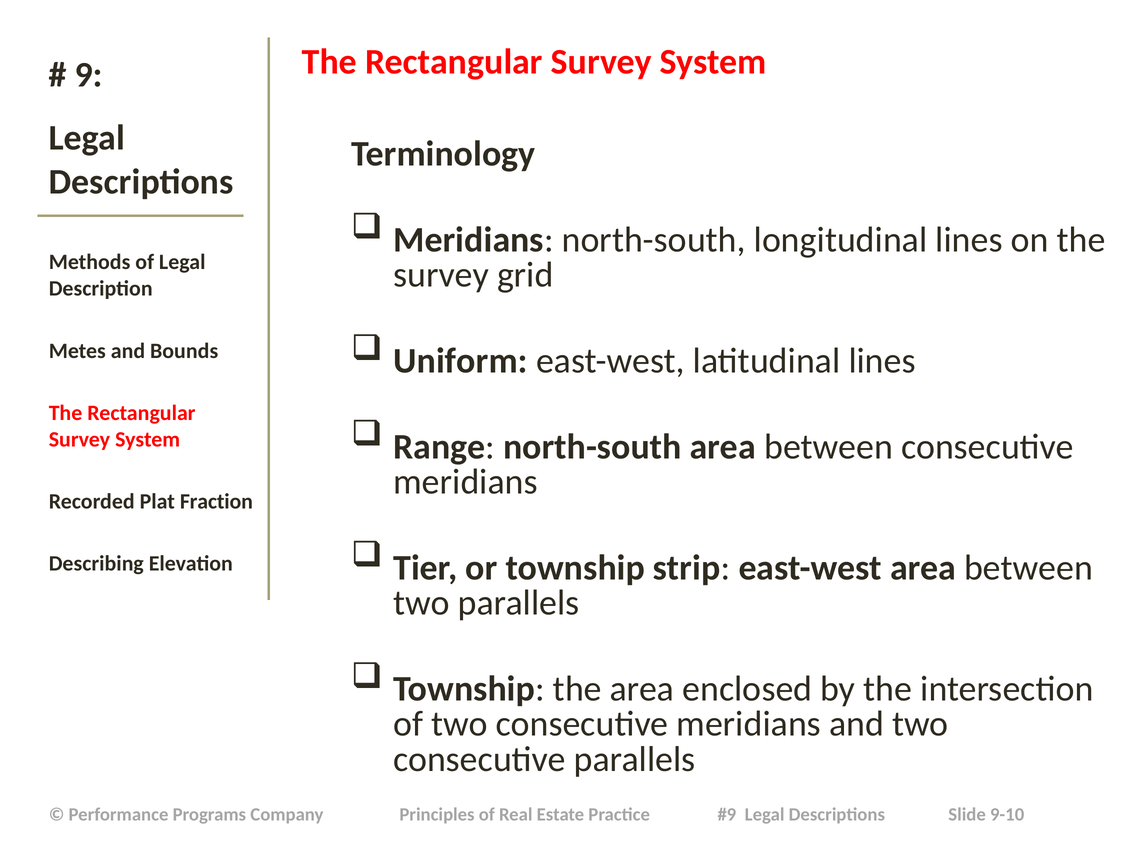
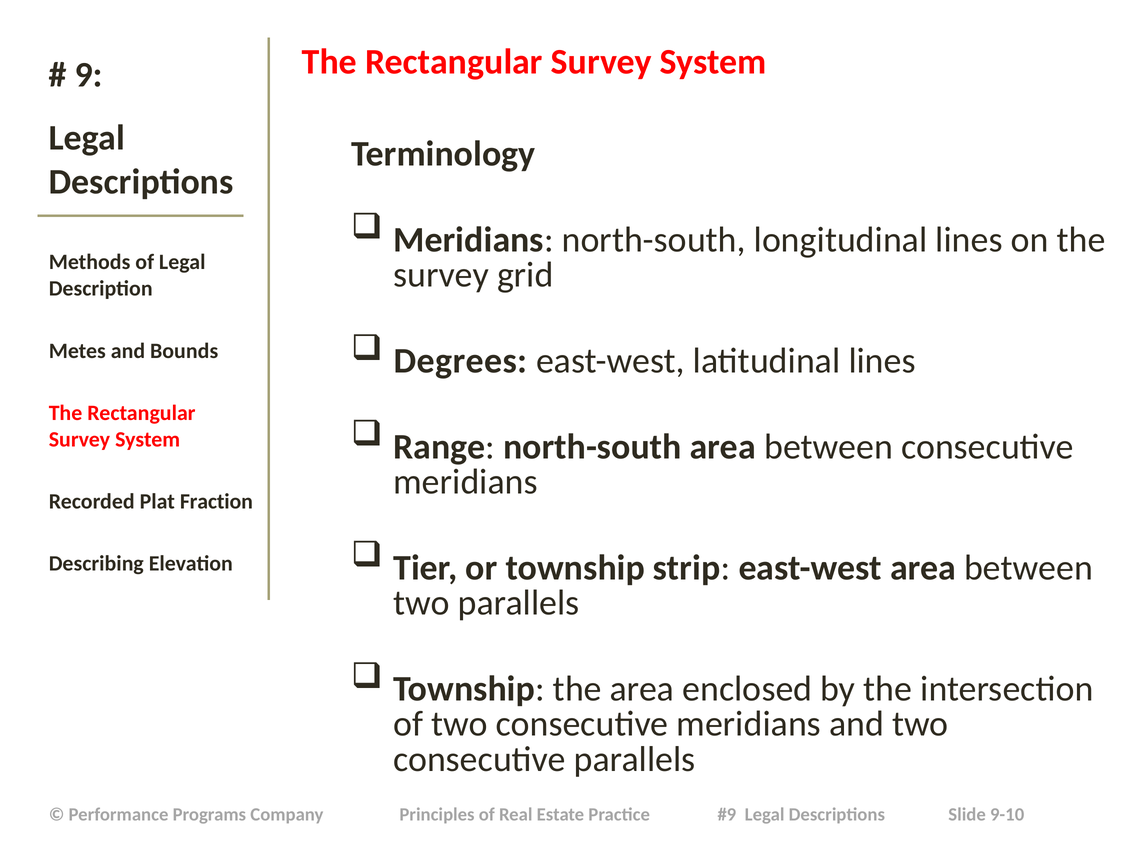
Uniform: Uniform -> Degrees
